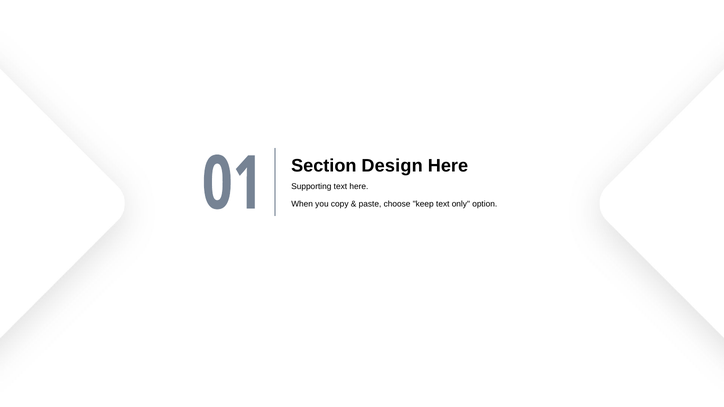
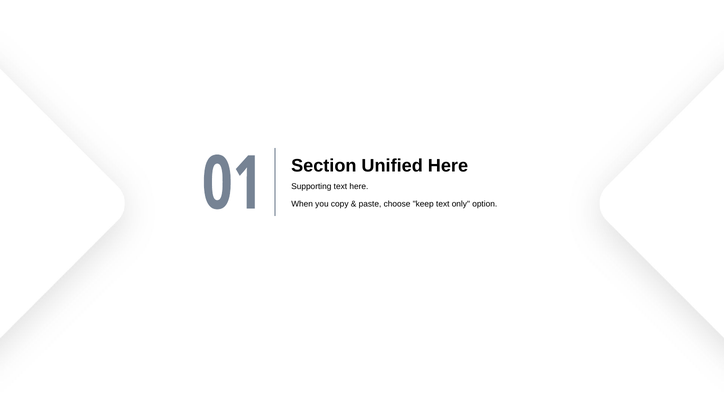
Design: Design -> Unified
